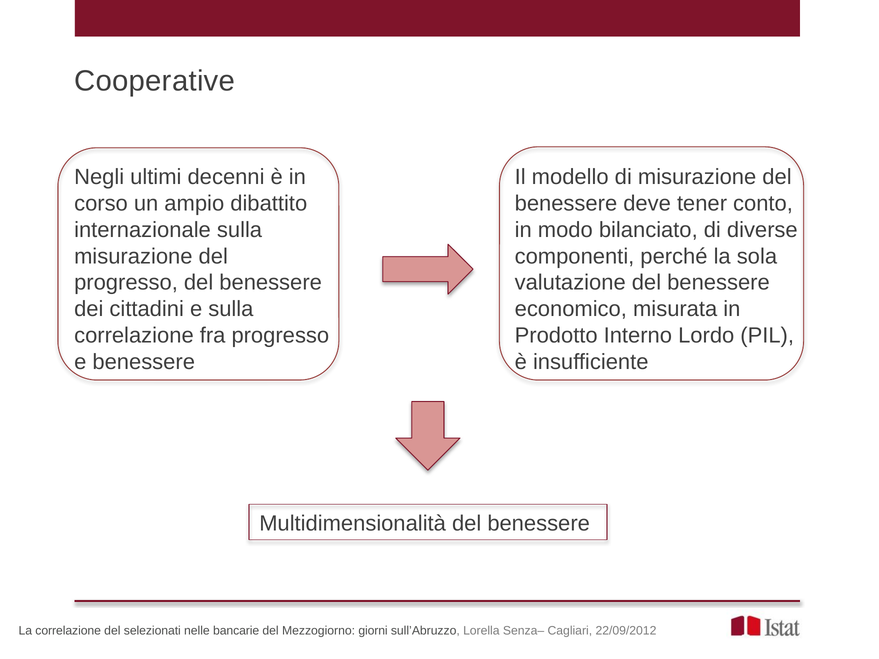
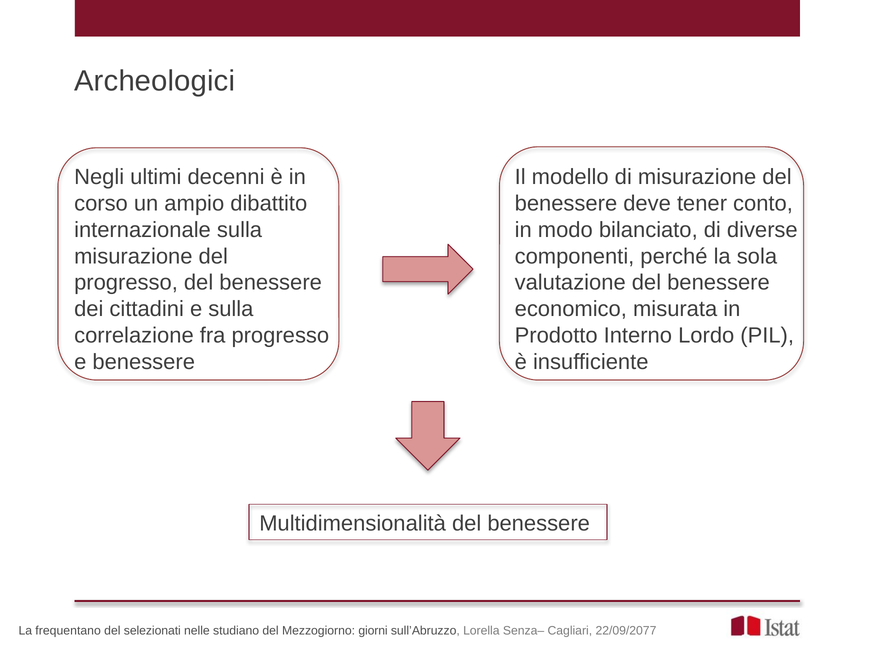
Cooperative: Cooperative -> Archeologici
La correlazione: correlazione -> frequentano
bancarie: bancarie -> studiano
22/09/2012: 22/09/2012 -> 22/09/2077
